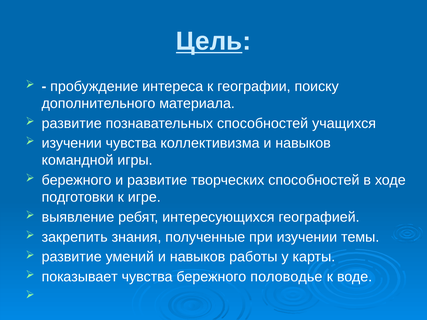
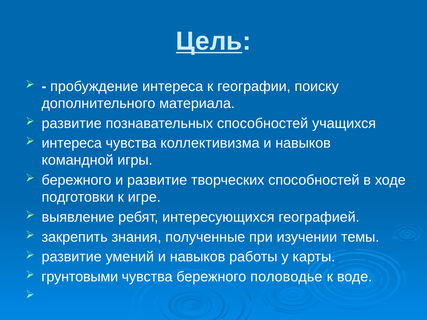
изучении at (72, 143): изучении -> интереса
показывает: показывает -> грунтовыми
